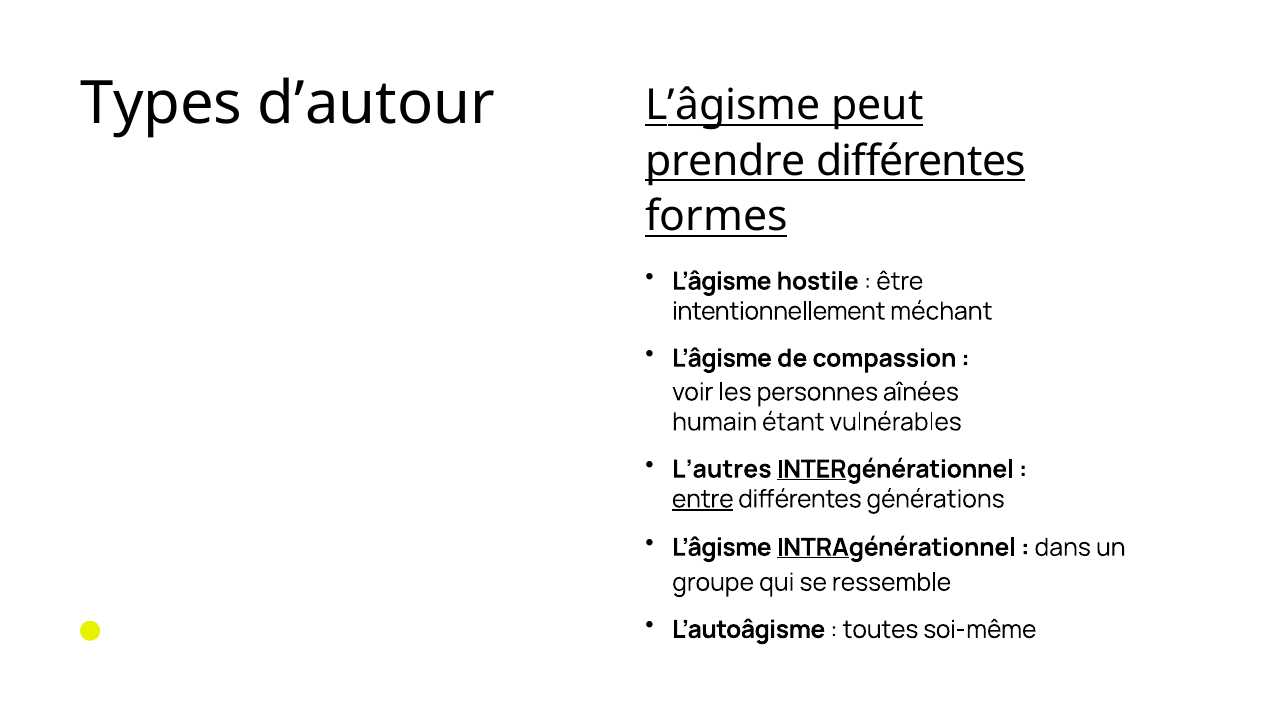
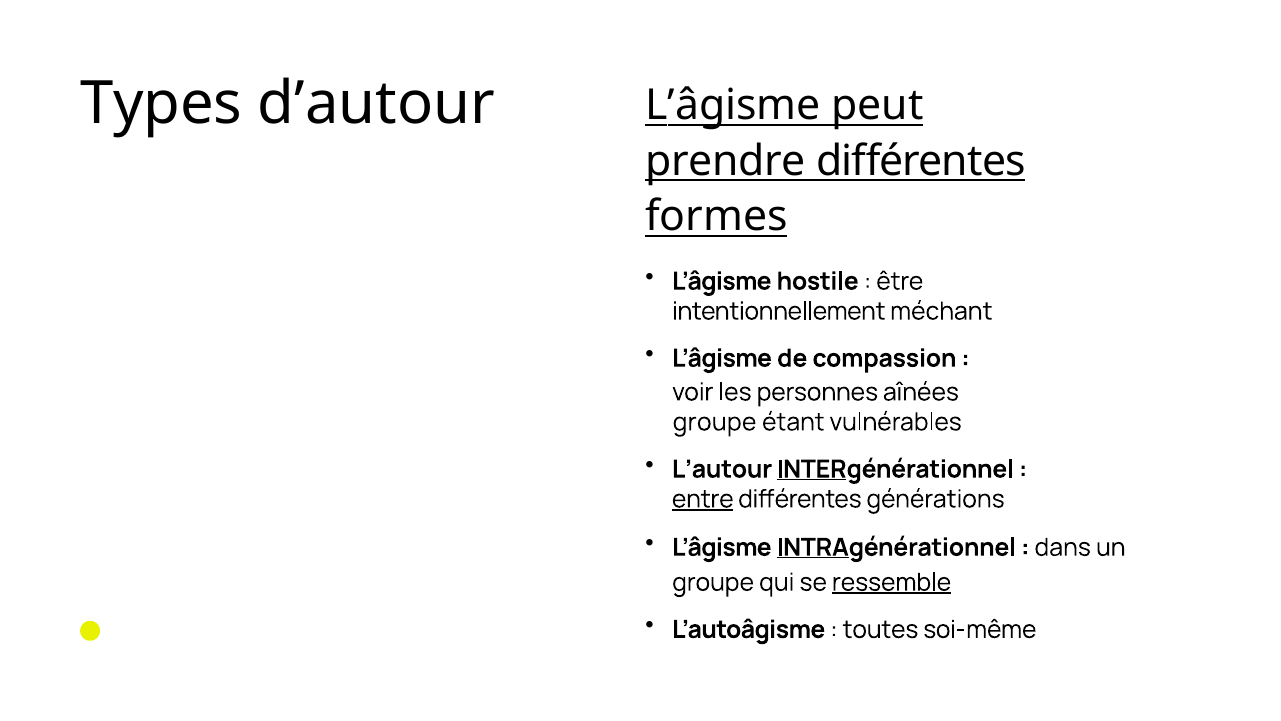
humain at (715, 422): humain -> groupe
L’autres: L’autres -> L’autour
ressemble underline: none -> present
